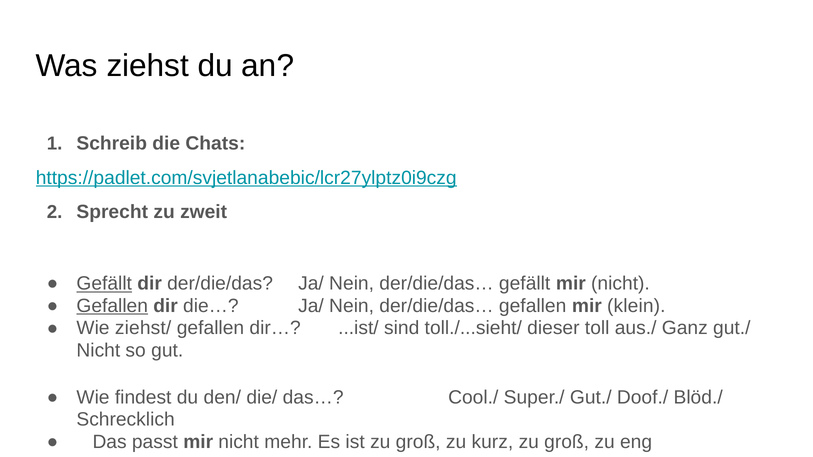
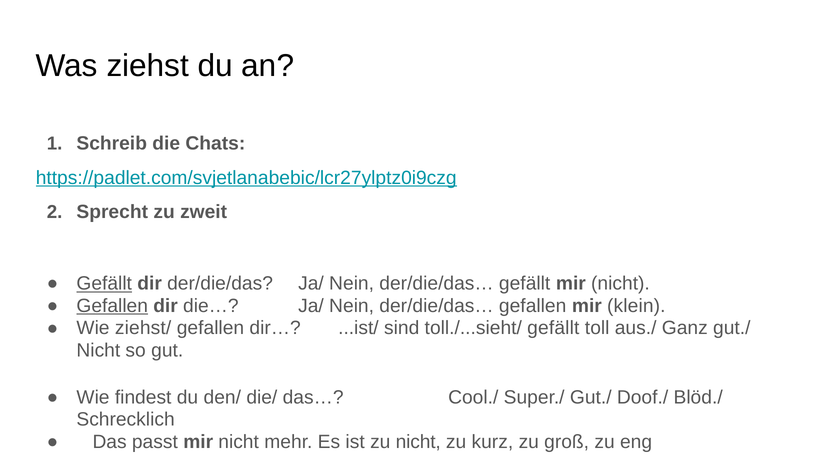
toll./...sieht/ dieser: dieser -> gefällt
ist zu groß: groß -> nicht
